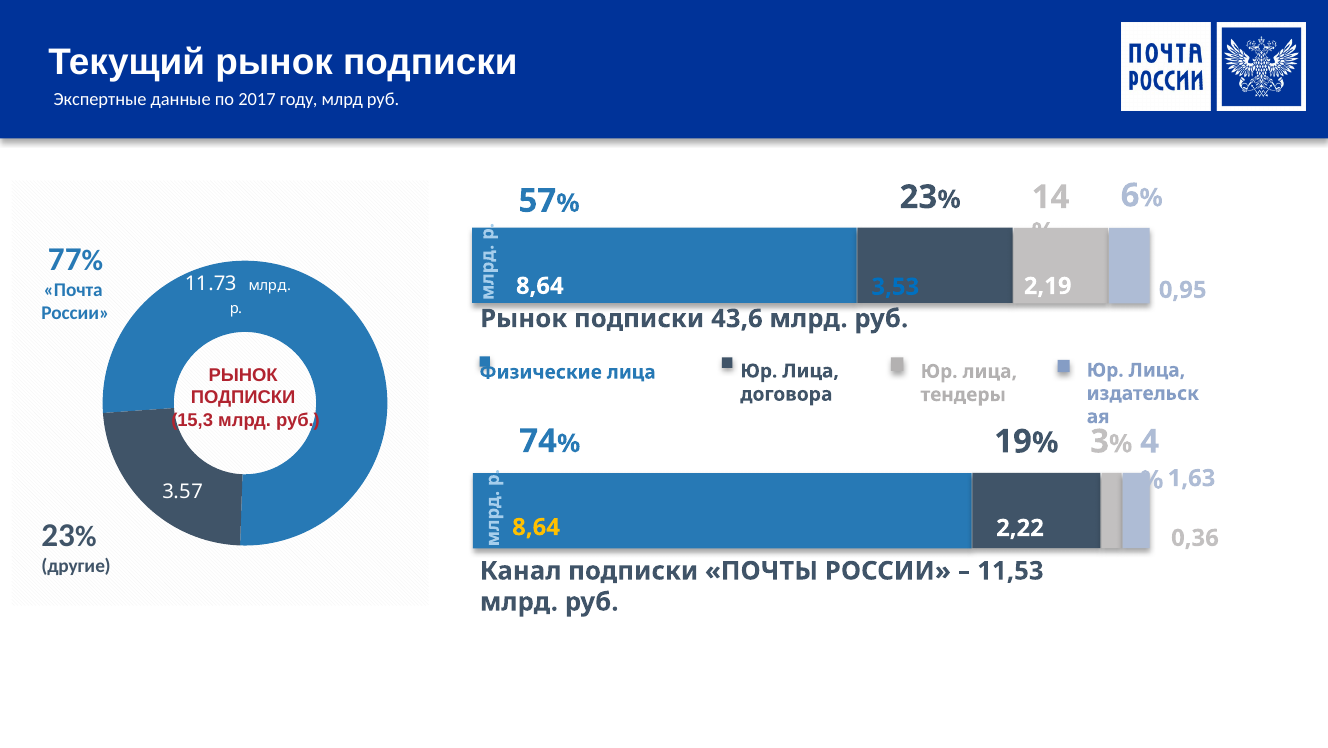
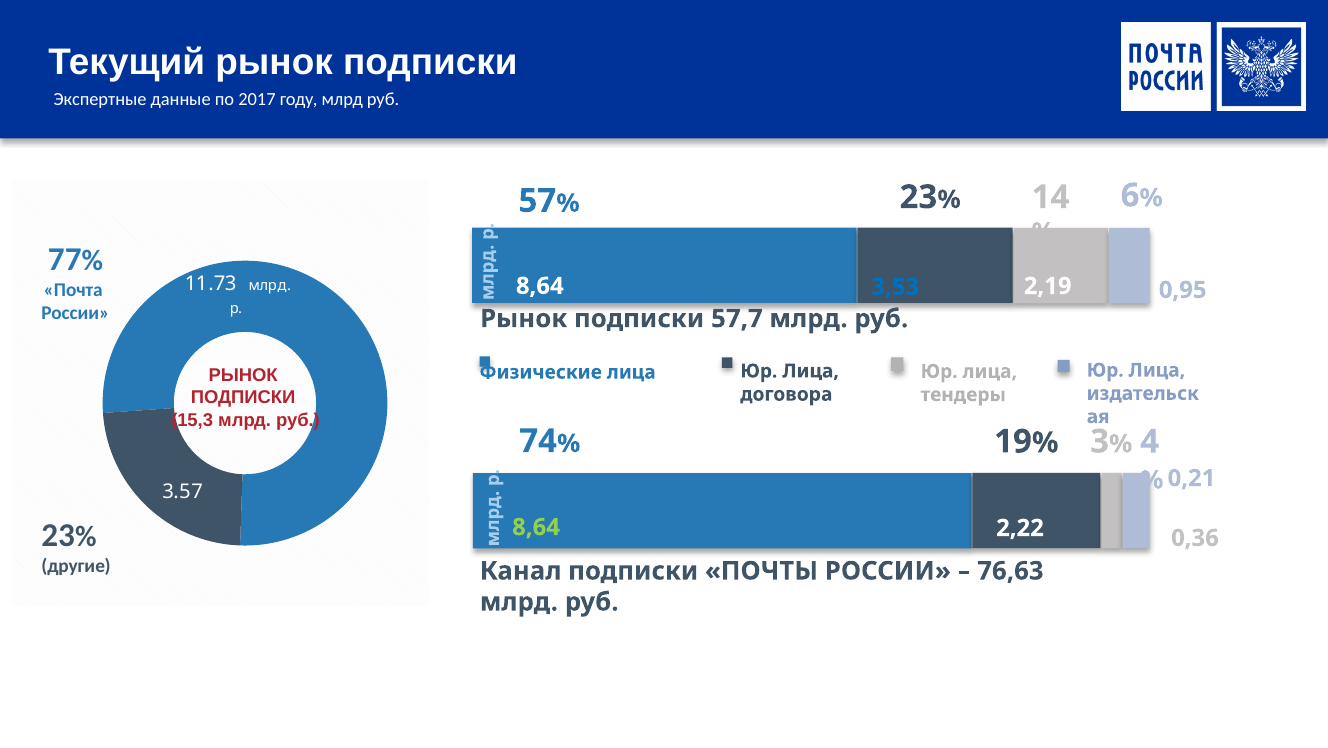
43,6: 43,6 -> 57,7
1,63: 1,63 -> 0,21
8,64 at (536, 527) colour: yellow -> light green
11,53: 11,53 -> 76,63
